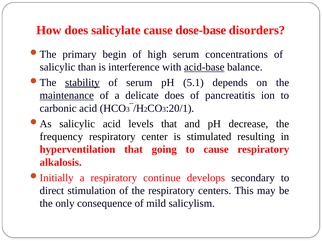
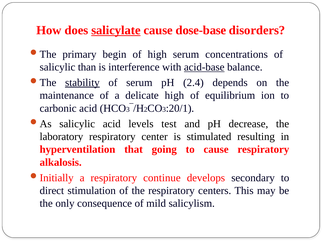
salicylate underline: none -> present
5.1: 5.1 -> 2.4
maintenance underline: present -> none
delicate does: does -> high
pancreatitis: pancreatitis -> equilibrium
levels that: that -> test
frequency: frequency -> laboratory
